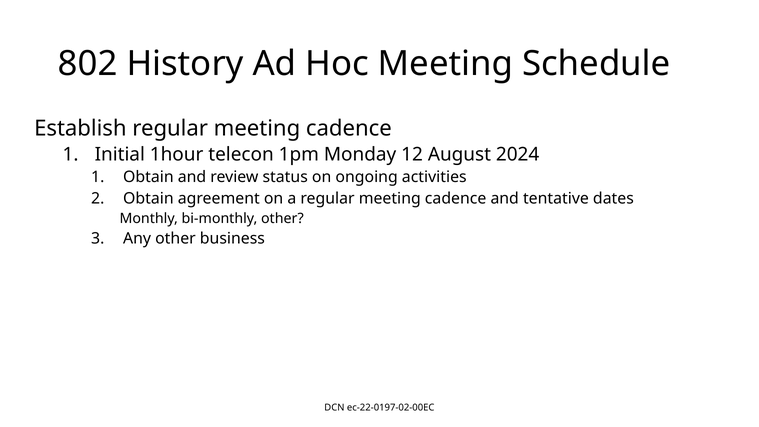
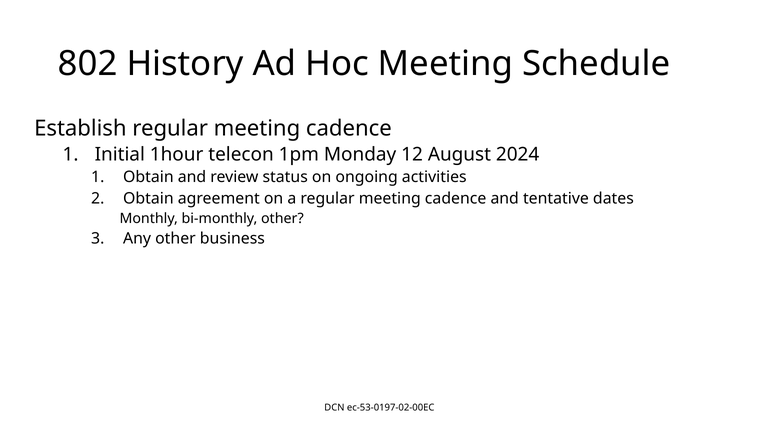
ec-22-0197-02-00EC: ec-22-0197-02-00EC -> ec-53-0197-02-00EC
